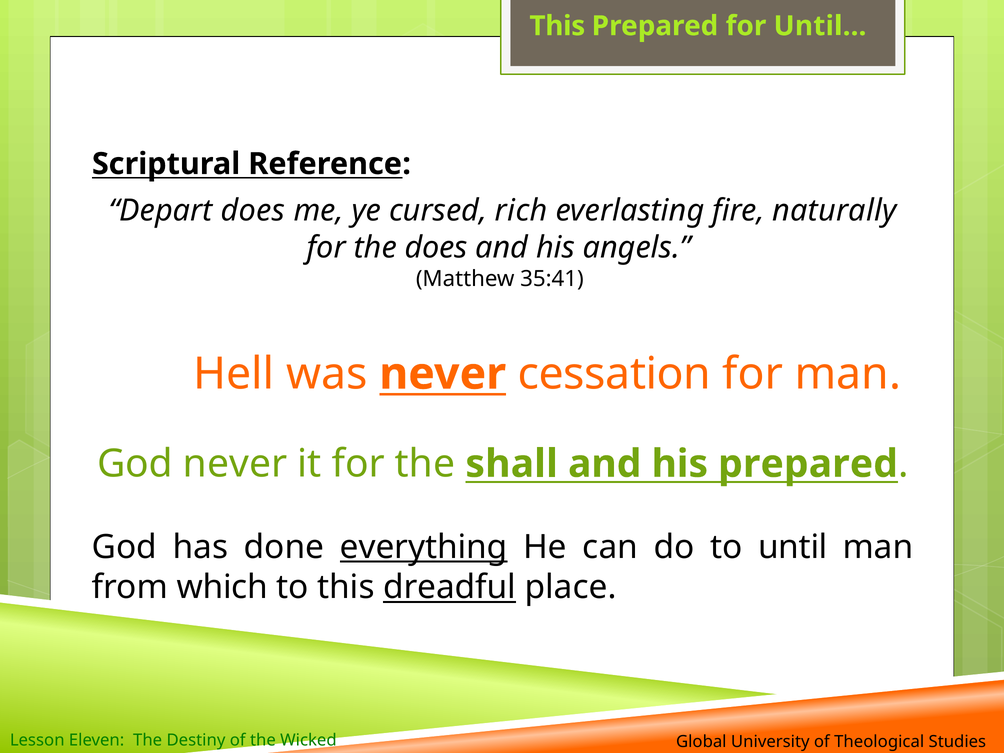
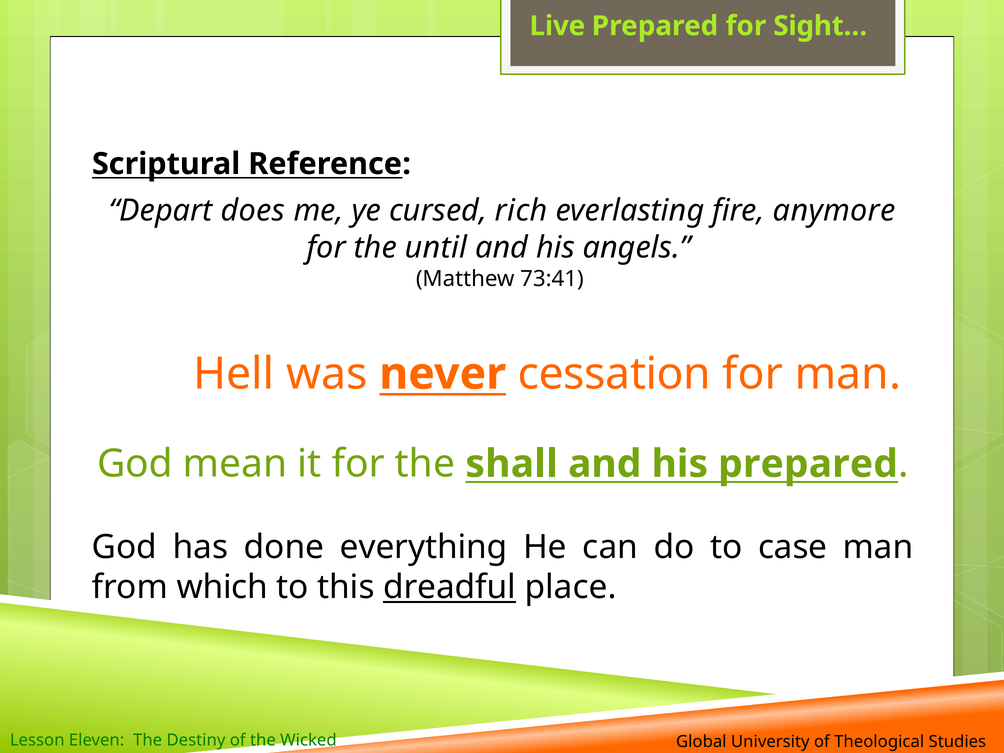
This at (557, 26): This -> Live
Until…: Until… -> Sight…
naturally: naturally -> anymore
the does: does -> until
35:41: 35:41 -> 73:41
God never: never -> mean
everything underline: present -> none
until: until -> case
